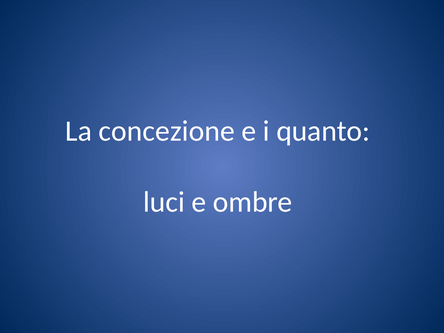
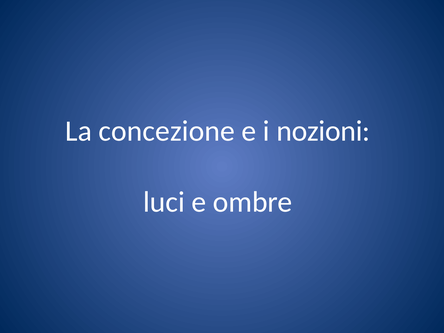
quanto: quanto -> nozioni
